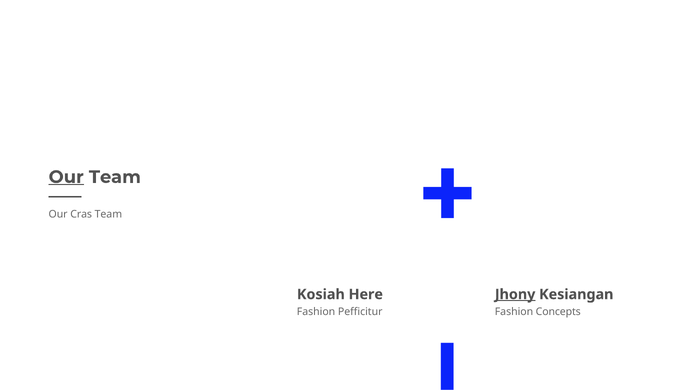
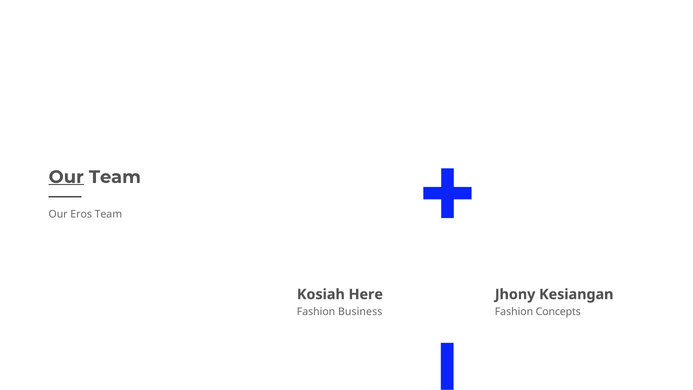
Cras: Cras -> Eros
Jhony underline: present -> none
Pefficitur: Pefficitur -> Business
